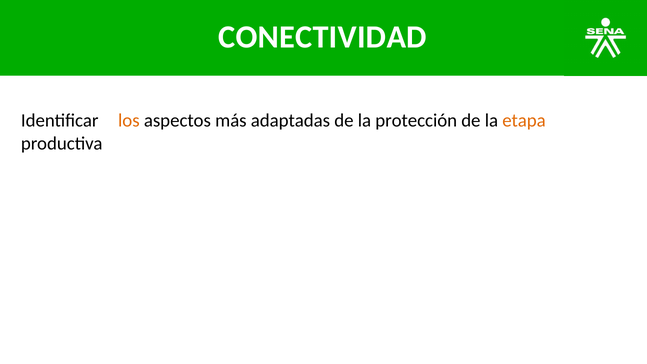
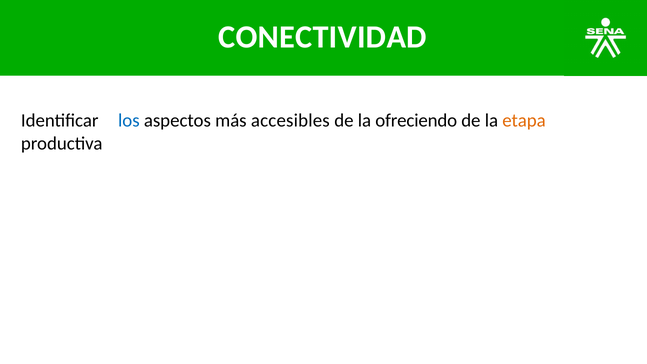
los colour: orange -> blue
adaptadas: adaptadas -> accesibles
protección: protección -> ofreciendo
